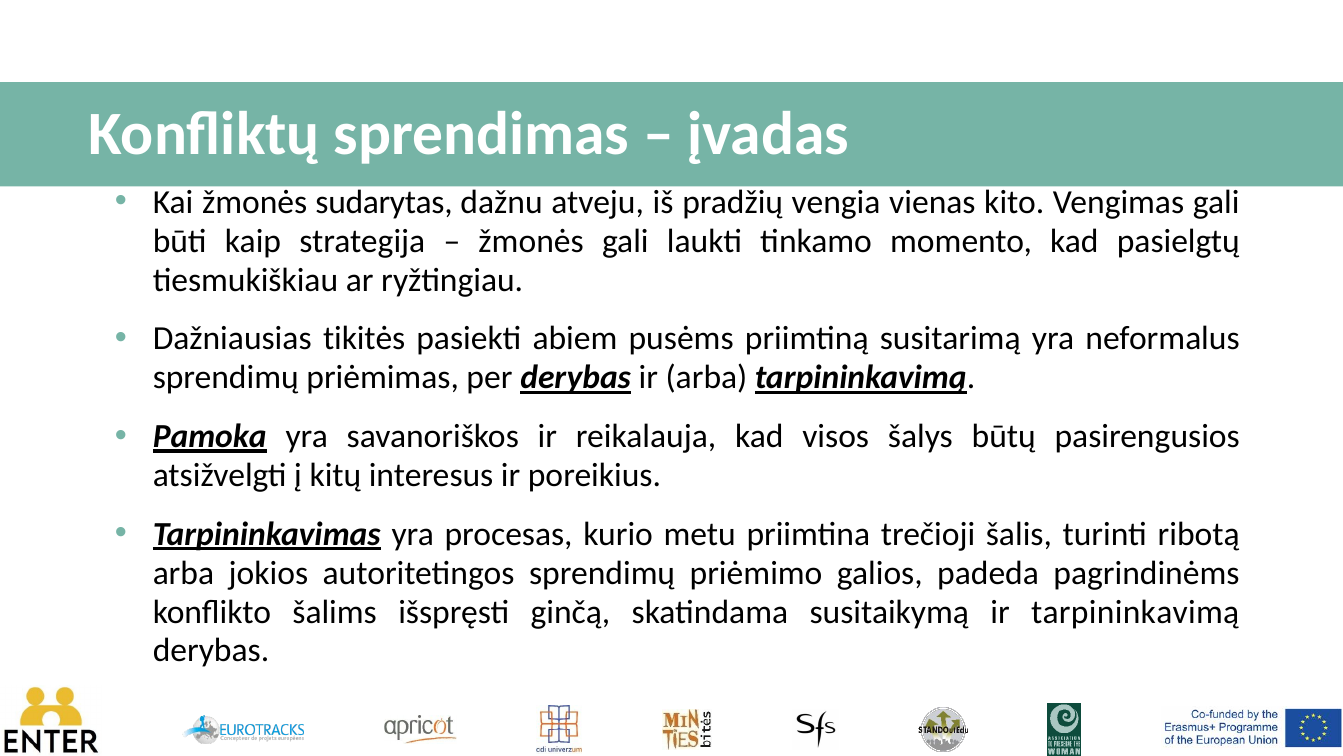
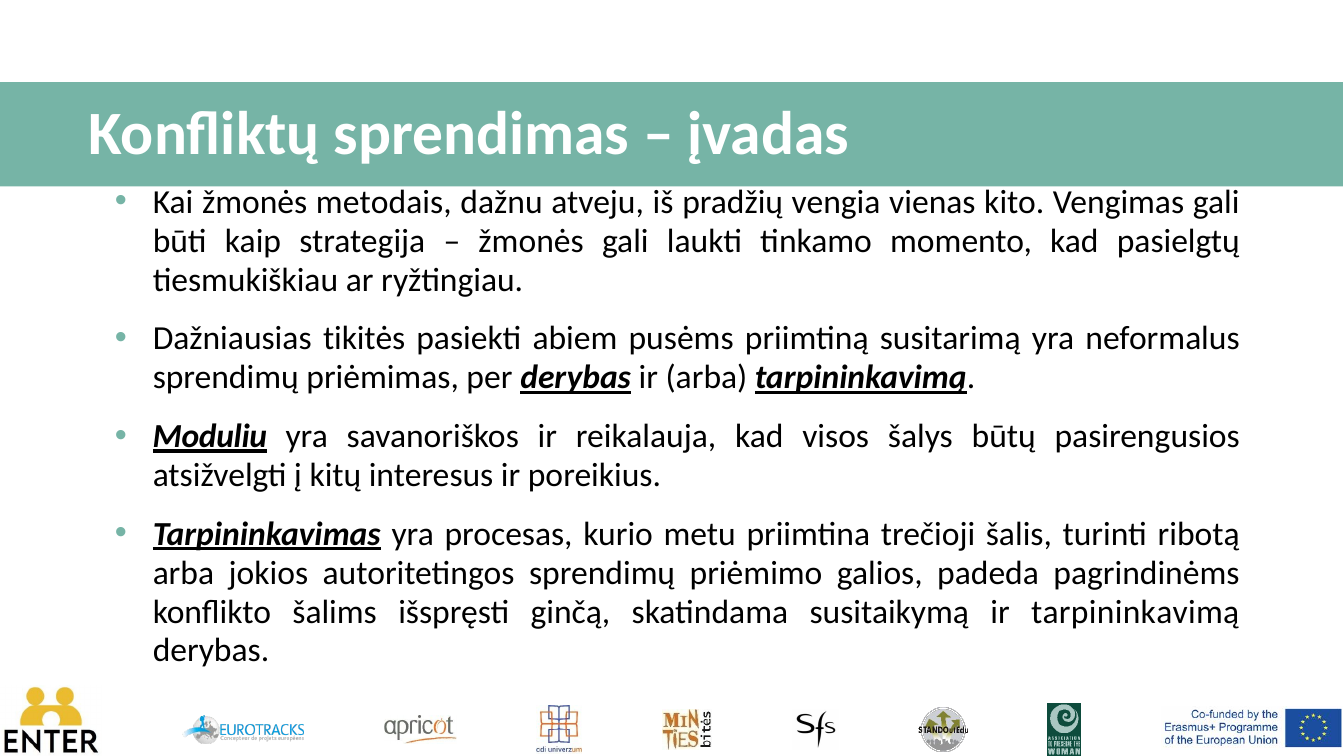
sudarytas: sudarytas -> metodais
Pamoka: Pamoka -> Moduliu
